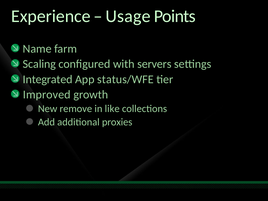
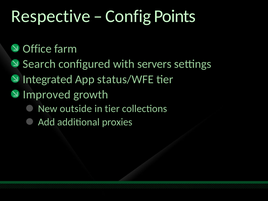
Experience: Experience -> Respective
Usage: Usage -> Config
Name: Name -> Office
Scaling: Scaling -> Search
remove: remove -> outside
in like: like -> tier
